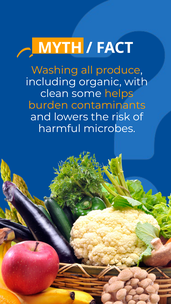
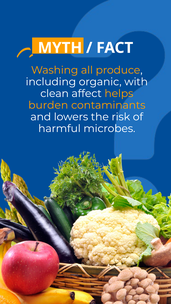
some: some -> affect
